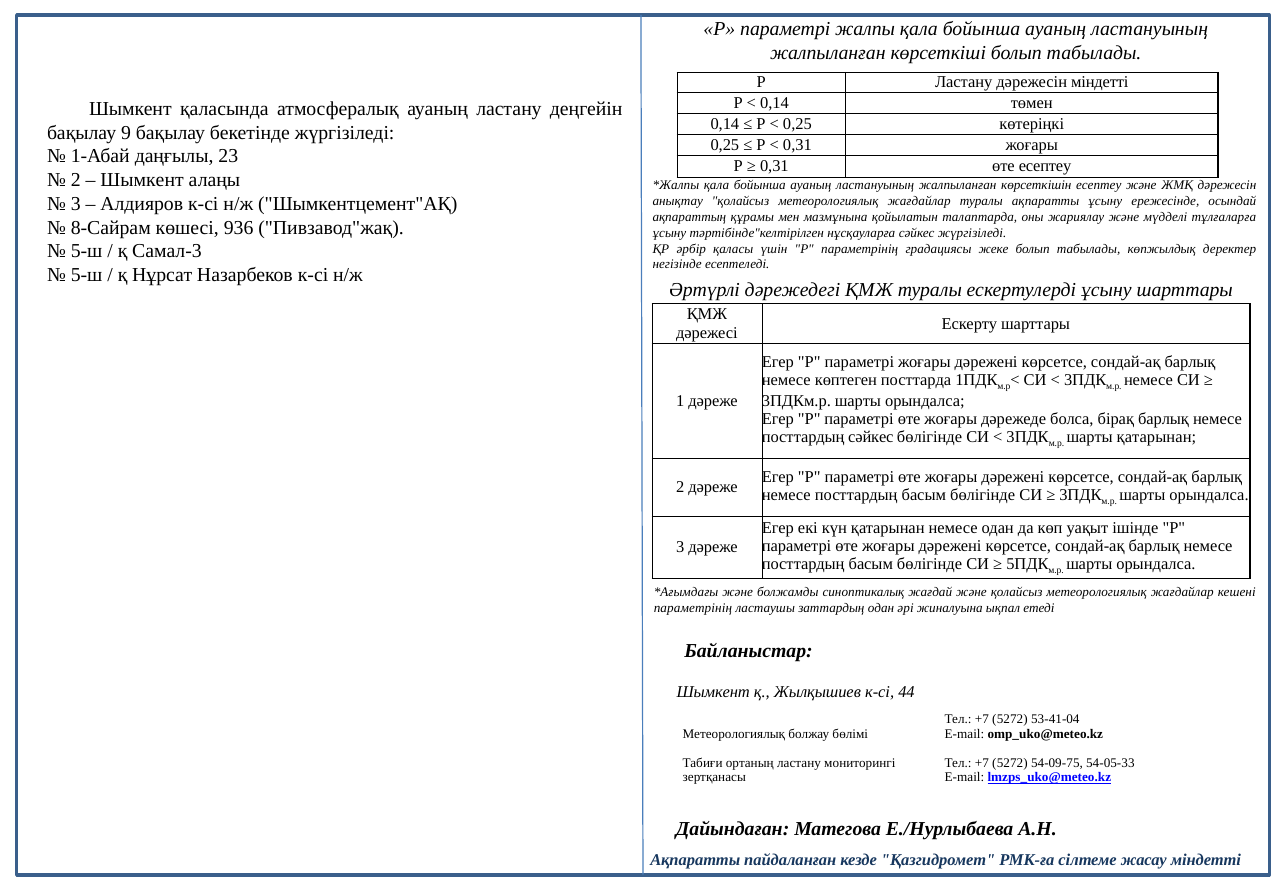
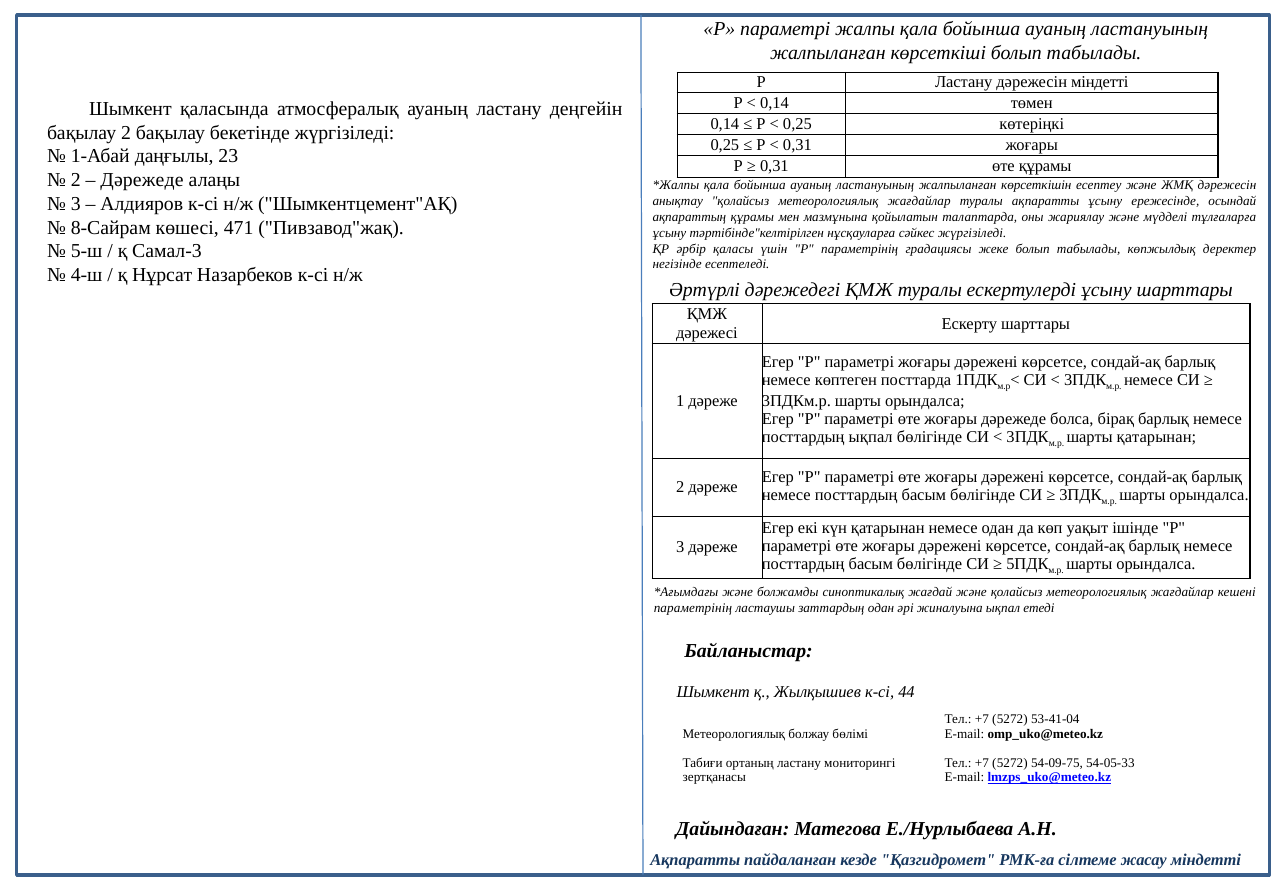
бақылау 9: 9 -> 2
өте есептеу: есептеу -> құрамы
Шымкент at (142, 180): Шымкент -> Дәрежеде
936: 936 -> 471
5-ш at (87, 275): 5-ш -> 4-ш
посттардың сәйкес: сәйкес -> ықпал
